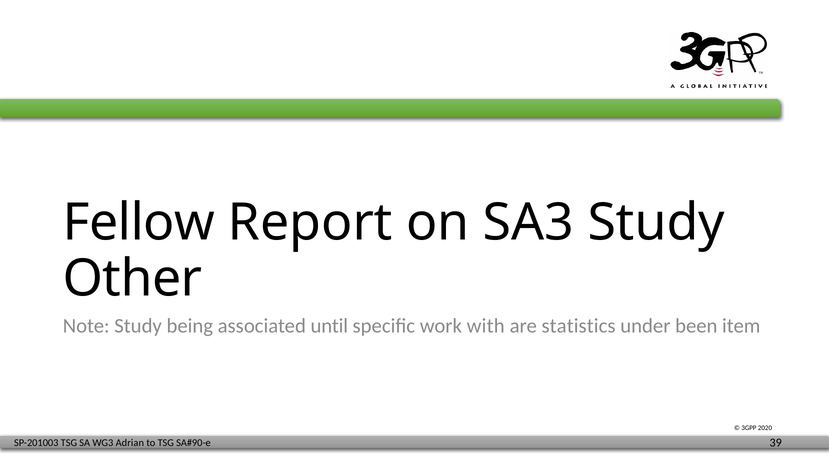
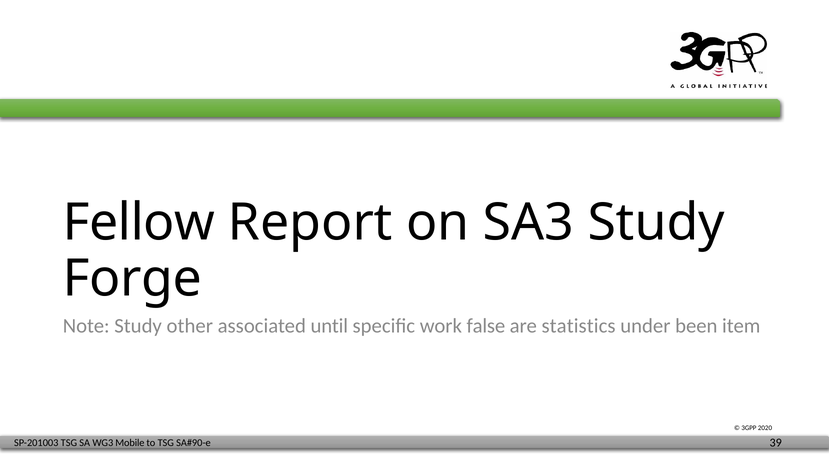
Other: Other -> Forge
being: being -> other
with: with -> false
Adrian: Adrian -> Mobile
